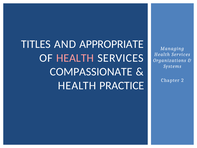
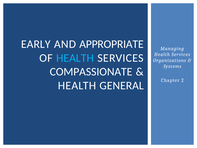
TITLES: TITLES -> EARLY
HEALTH at (75, 58) colour: pink -> light blue
PRACTICE: PRACTICE -> GENERAL
